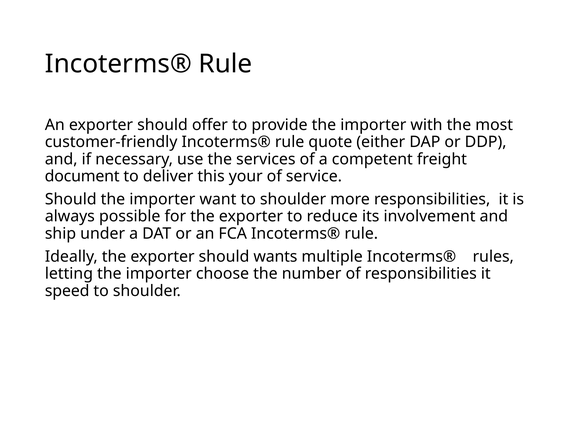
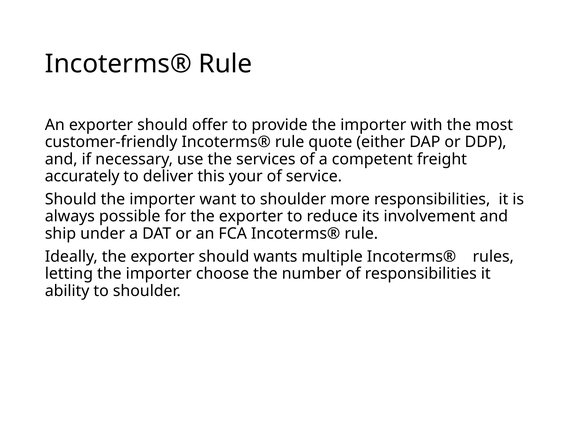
document: document -> accurately
speed: speed -> ability
